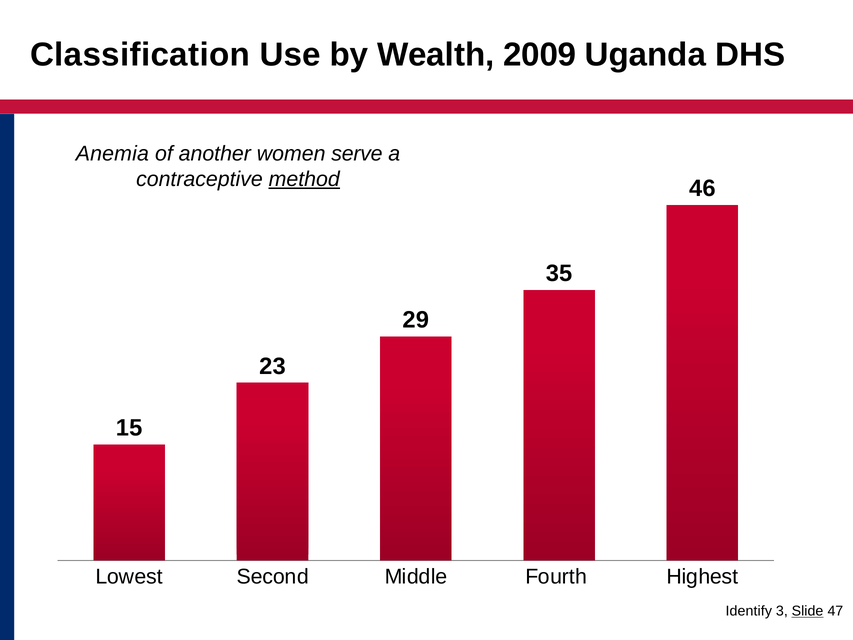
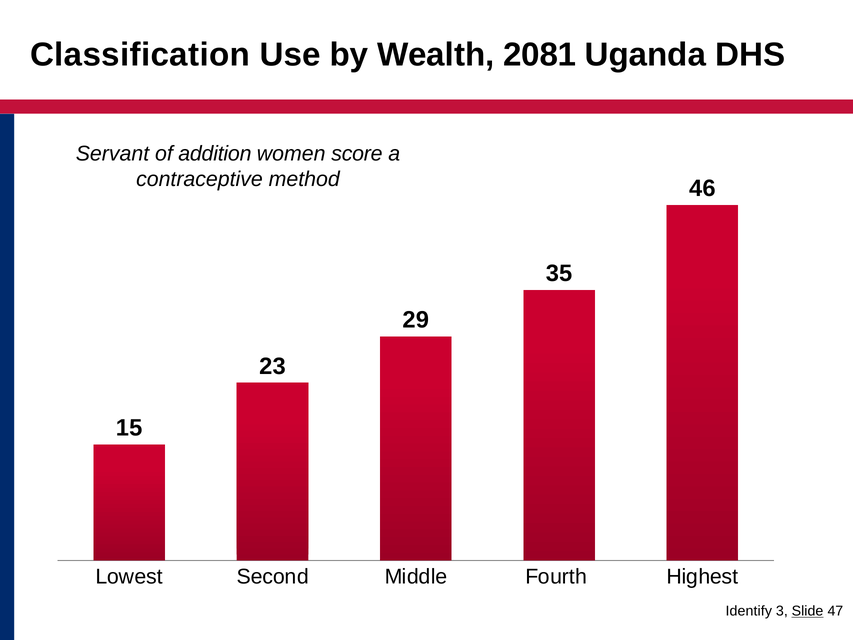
2009: 2009 -> 2081
Anemia: Anemia -> Servant
another: another -> addition
serve: serve -> score
method underline: present -> none
